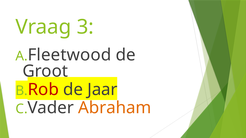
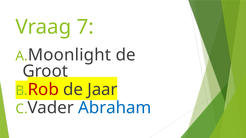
3: 3 -> 7
Fleetwood: Fleetwood -> Moonlight
Abraham colour: orange -> blue
